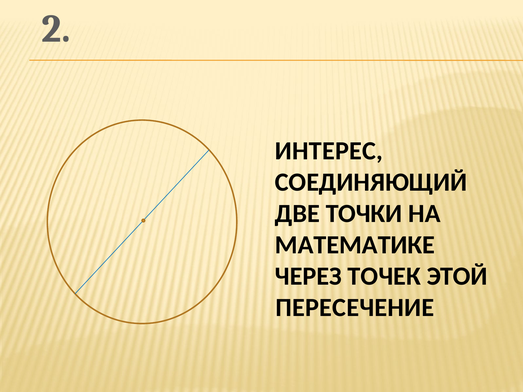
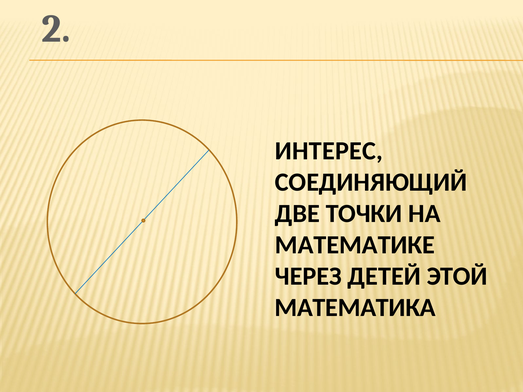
ТОЧЕК: ТОЧЕК -> ДЕТЕЙ
ПЕРЕСЕЧЕНИЕ: ПЕРЕСЕЧЕНИЕ -> МАТЕМАТИКА
